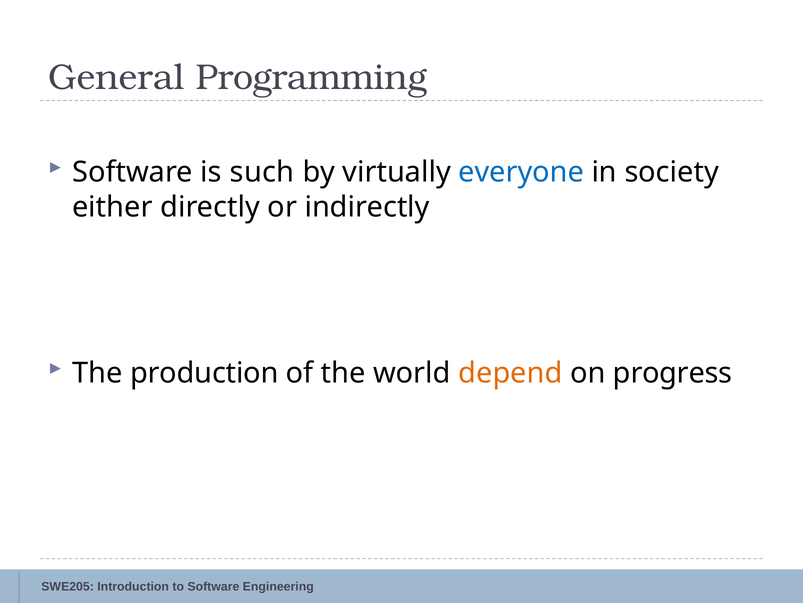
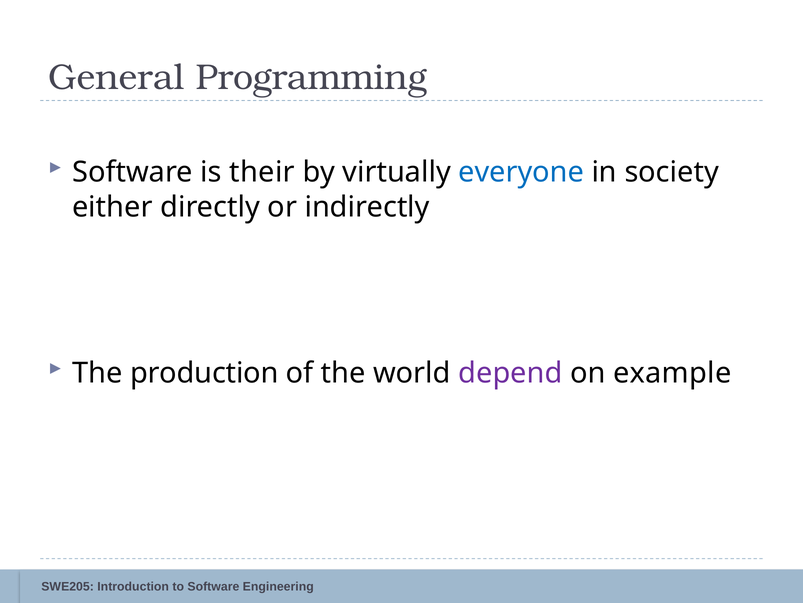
such: such -> their
depend colour: orange -> purple
progress: progress -> example
